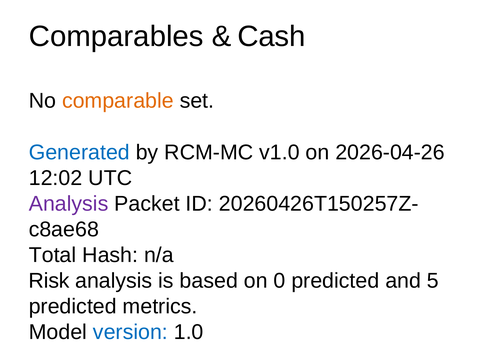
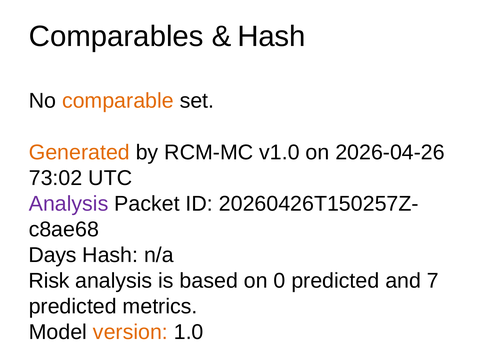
Cash at (272, 37): Cash -> Hash
Generated colour: blue -> orange
12:02: 12:02 -> 73:02
Total: Total -> Days
5: 5 -> 7
version colour: blue -> orange
